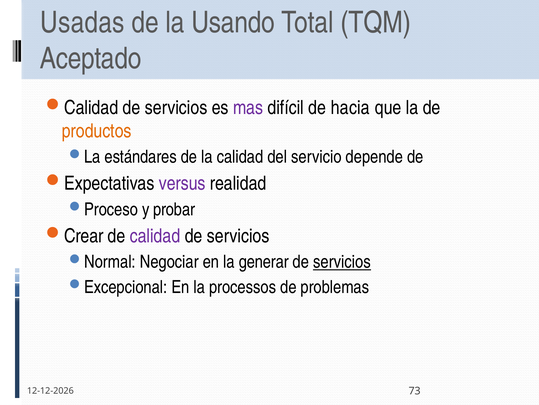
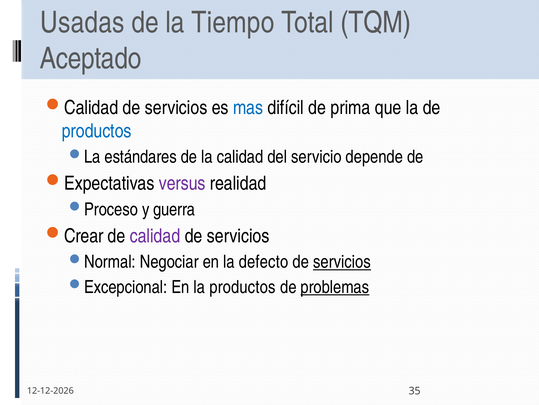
Usando: Usando -> Tiempo
mas colour: purple -> blue
hacia: hacia -> prima
productos at (97, 131) colour: orange -> blue
probar: probar -> guerra
generar: generar -> defecto
la processos: processos -> productos
problemas underline: none -> present
73: 73 -> 35
